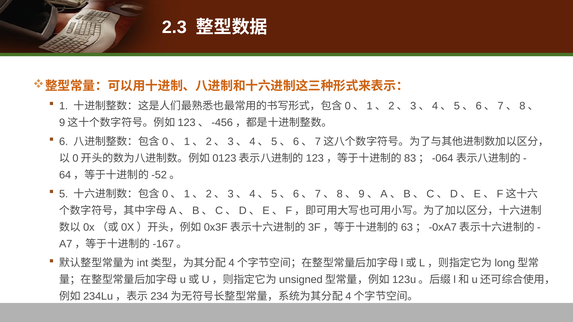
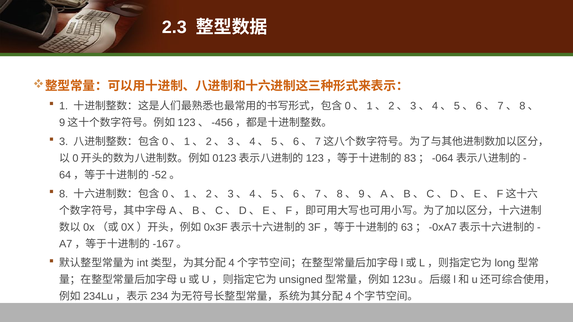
6: 6 -> 3
5: 5 -> 8
